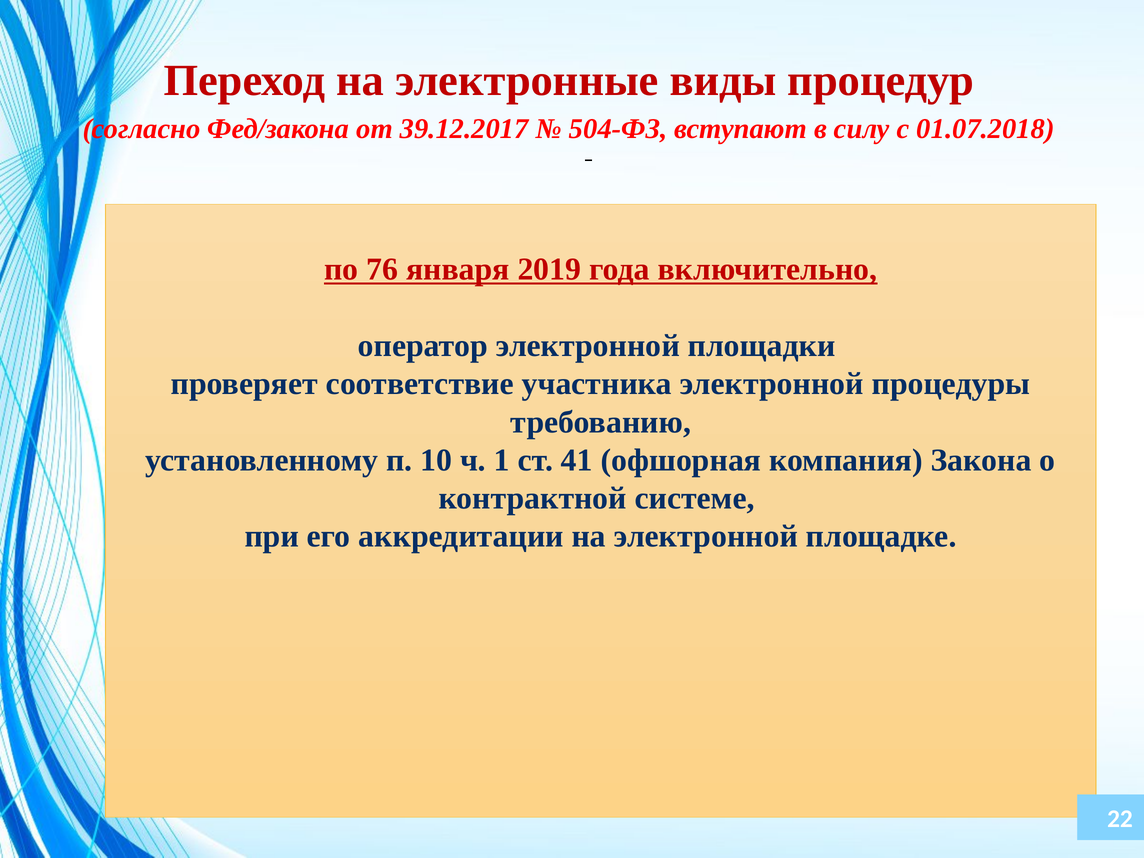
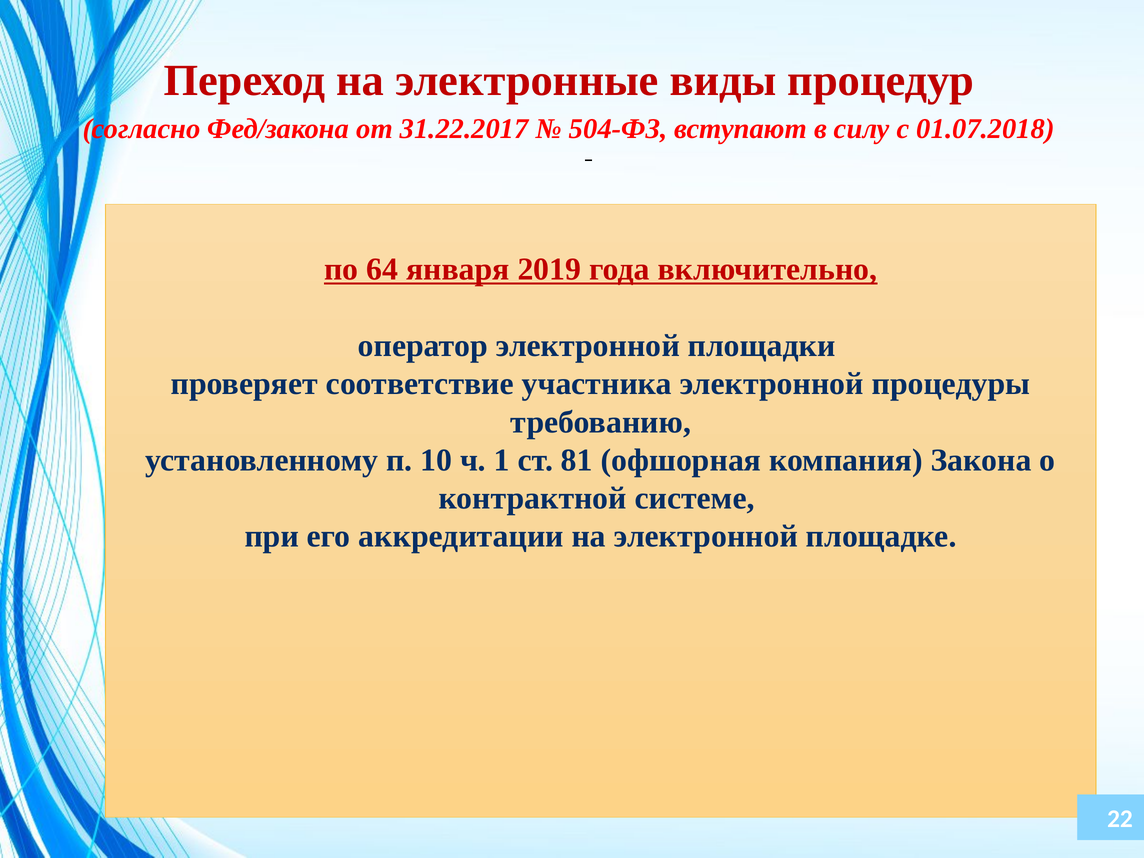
39.12.2017: 39.12.2017 -> 31.22.2017
76: 76 -> 64
41: 41 -> 81
